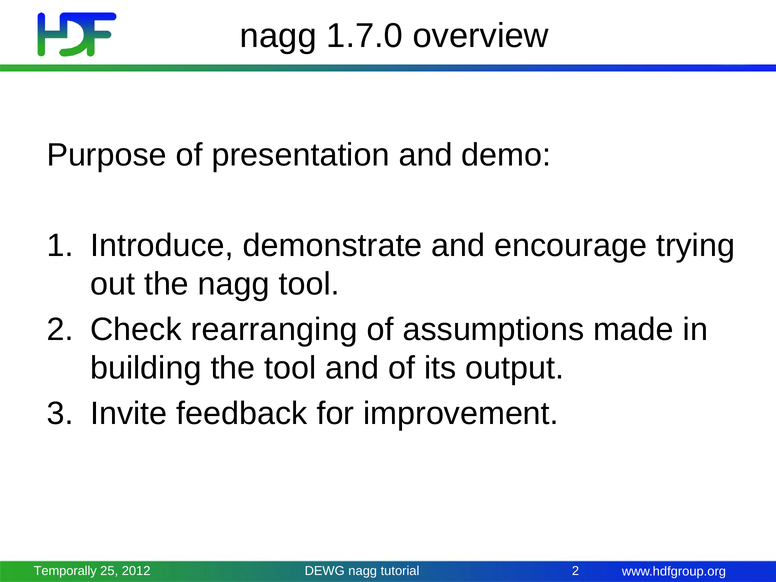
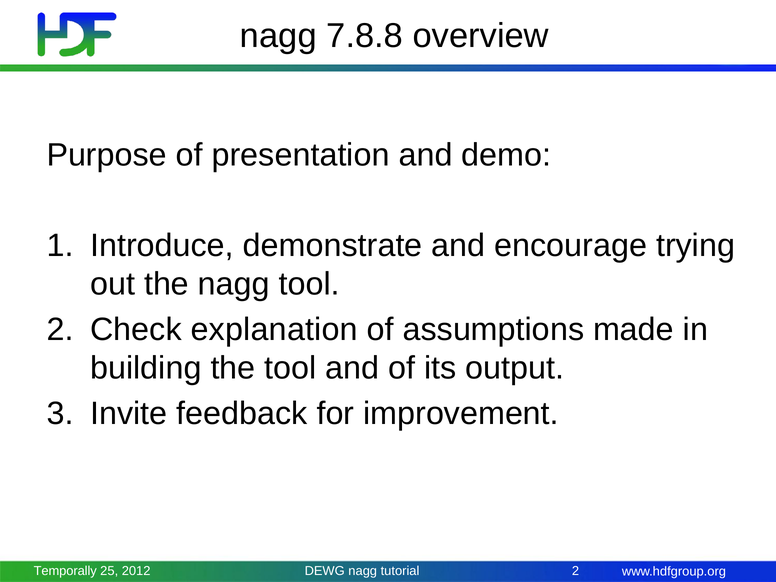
1.7.0: 1.7.0 -> 7.8.8
rearranging: rearranging -> explanation
